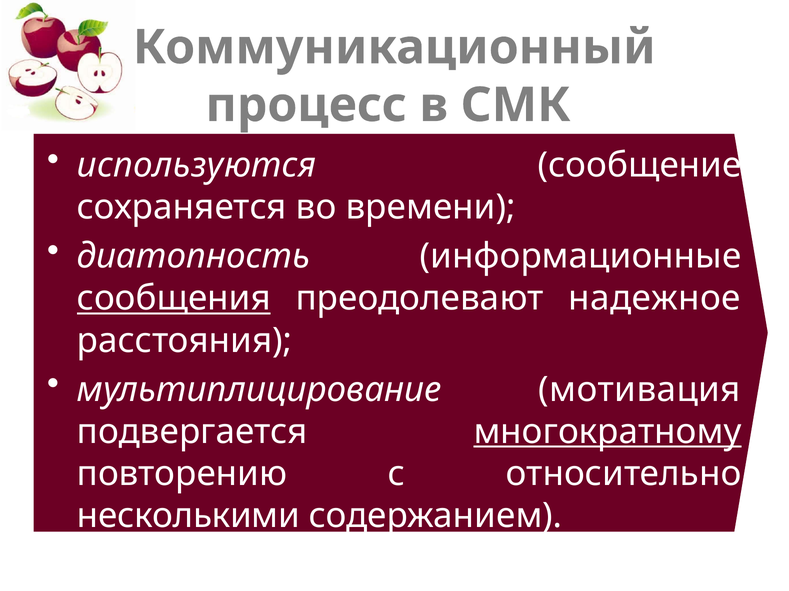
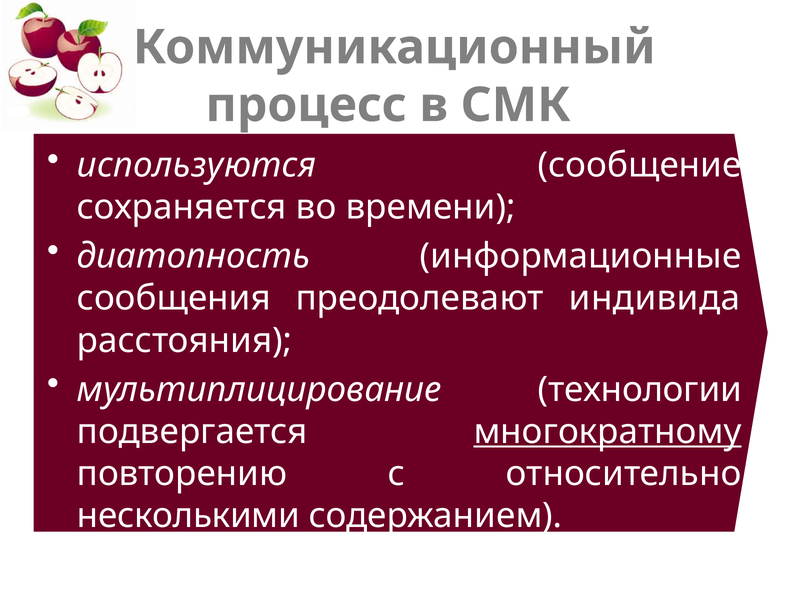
сообщения underline: present -> none
надежное: надежное -> индивида
мотивация: мотивация -> технологии
